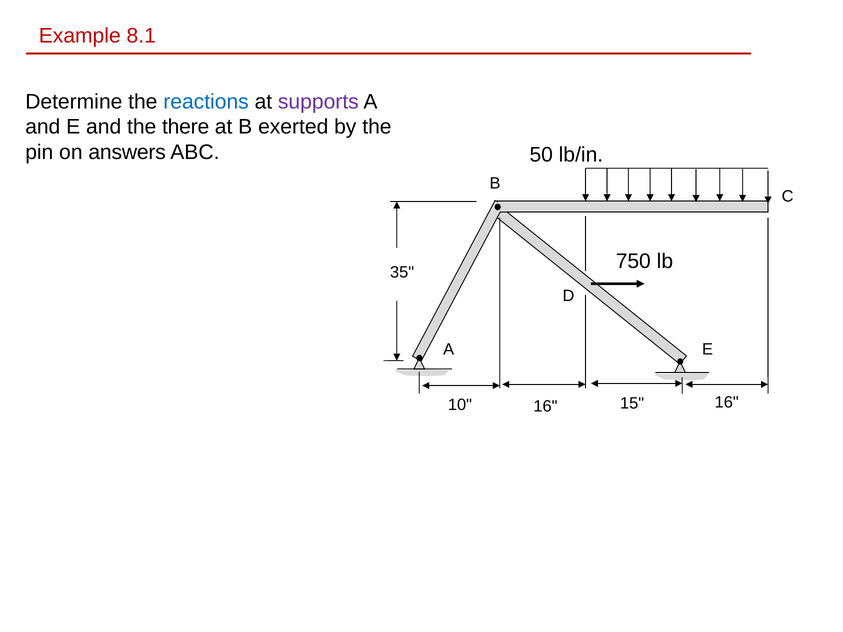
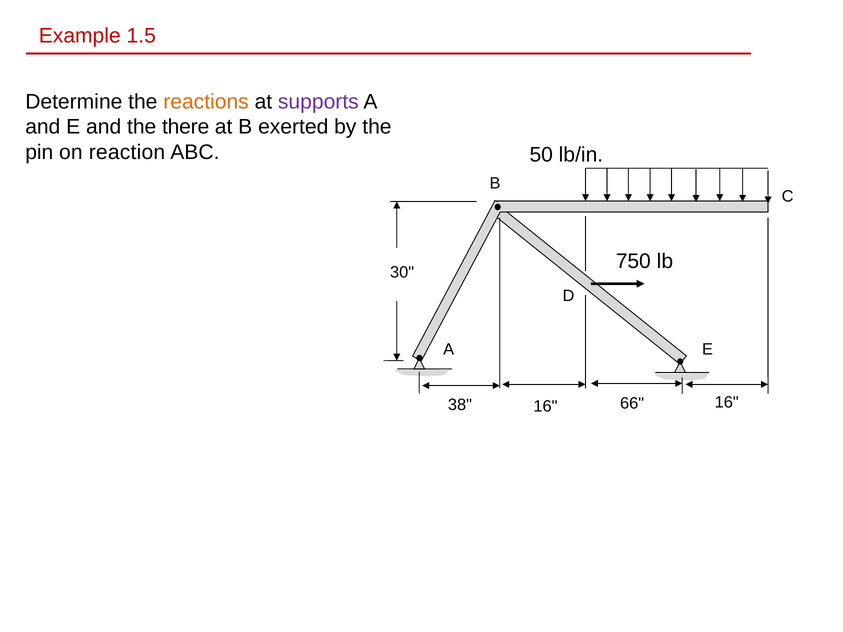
8.1: 8.1 -> 1.5
reactions colour: blue -> orange
answers: answers -> reaction
35: 35 -> 30
10: 10 -> 38
15: 15 -> 66
